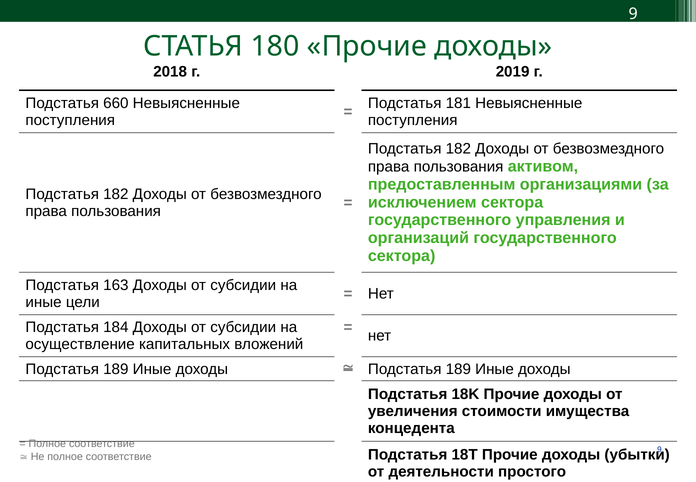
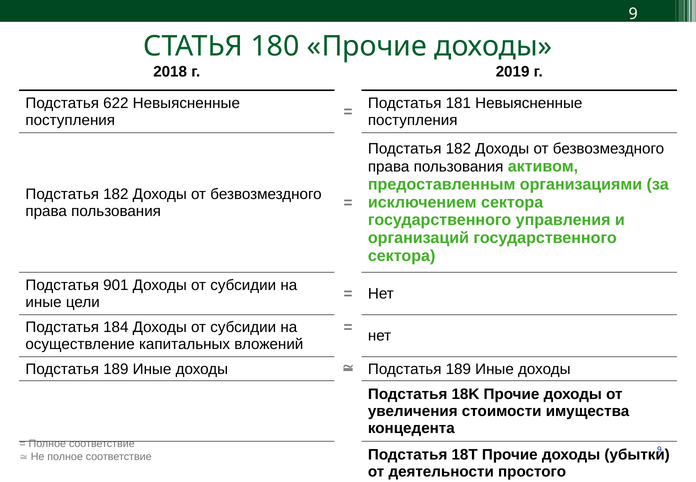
660: 660 -> 622
163: 163 -> 901
